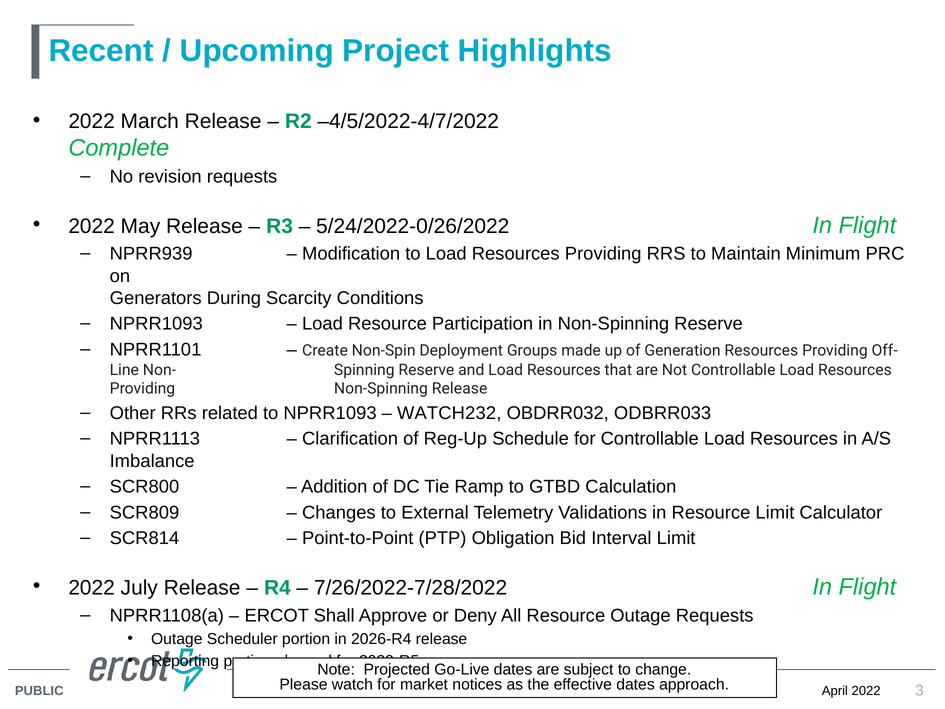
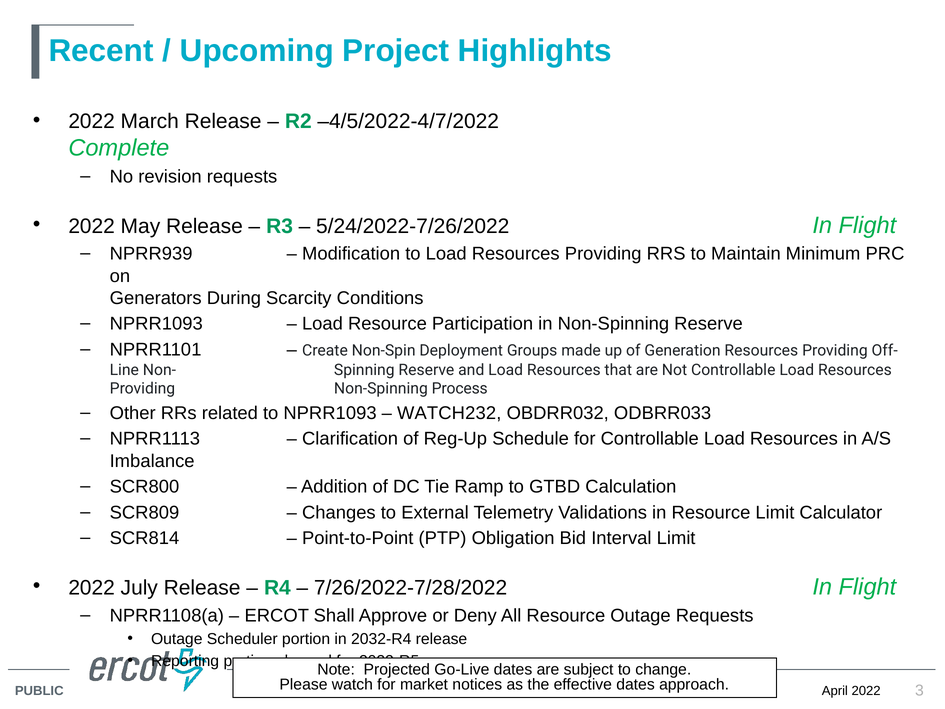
5/24/2022-0/26/2022: 5/24/2022-0/26/2022 -> 5/24/2022-7/26/2022
Non-Spinning Release: Release -> Process
2026-R4: 2026-R4 -> 2032-R4
